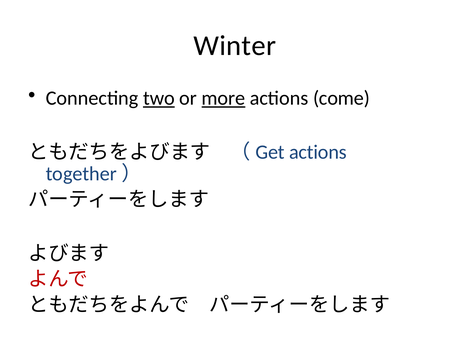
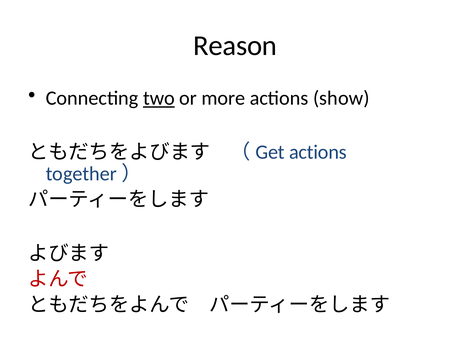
Winter: Winter -> Reason
more underline: present -> none
come: come -> show
